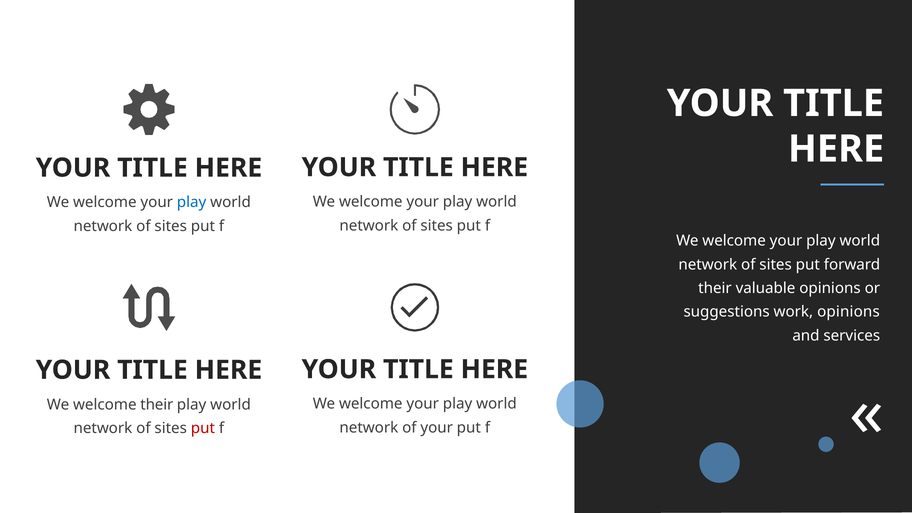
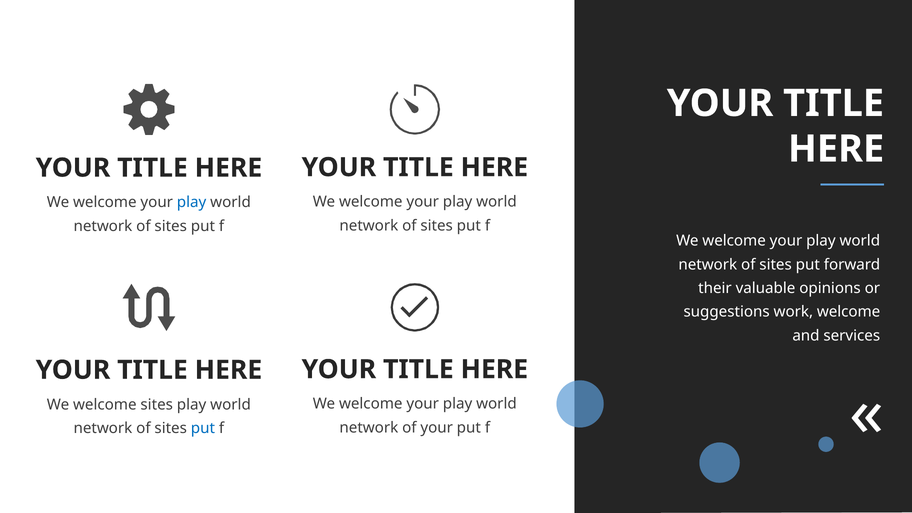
work opinions: opinions -> welcome
welcome their: their -> sites
put at (203, 428) colour: red -> blue
